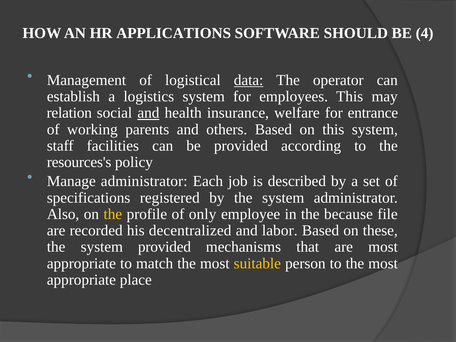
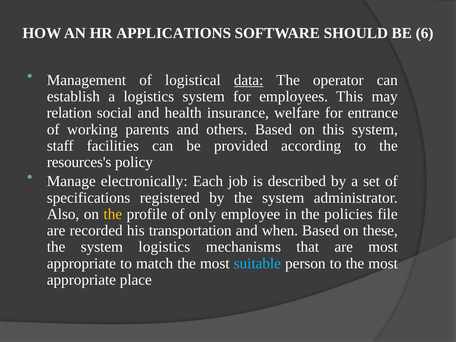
4: 4 -> 6
and at (148, 113) underline: present -> none
Manage administrator: administrator -> electronically
because: because -> policies
decentralized: decentralized -> transportation
labor: labor -> when
system provided: provided -> logistics
suitable colour: yellow -> light blue
